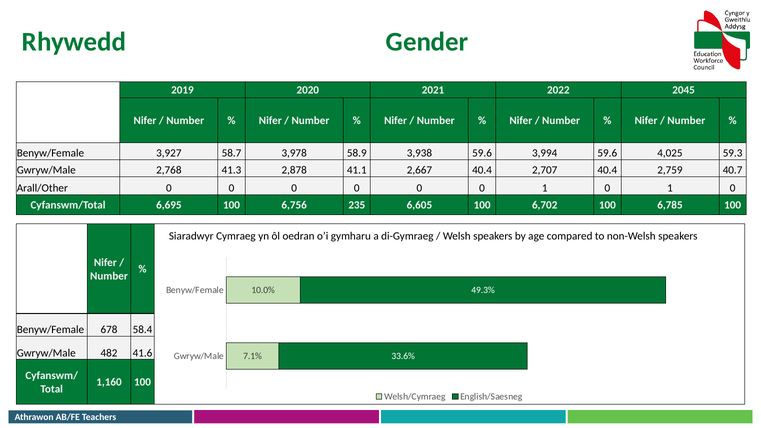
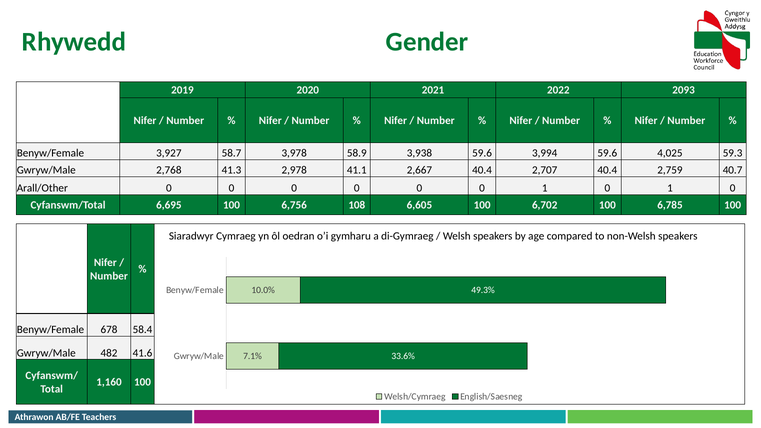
2045: 2045 -> 2093
2,878: 2,878 -> 2,978
235: 235 -> 108
